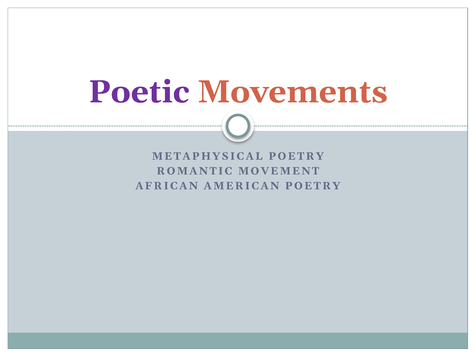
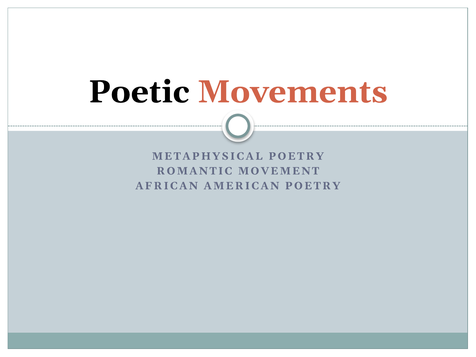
Poetic colour: purple -> black
